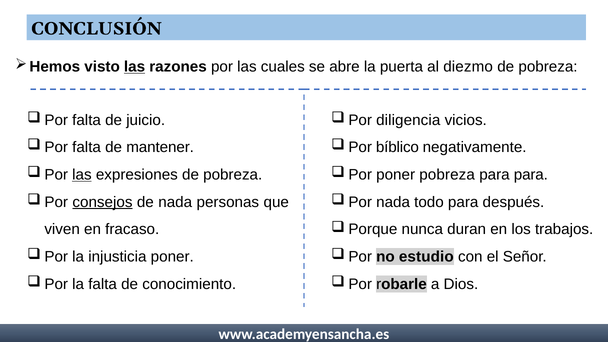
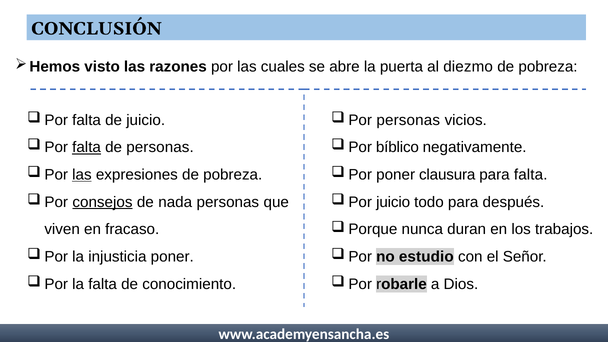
las at (135, 67) underline: present -> none
diligencia at (408, 120): diligencia -> personas
falta at (87, 147) underline: none -> present
de mantener: mantener -> personas
poner pobreza: pobreza -> clausura
para para: para -> falta
nada at (393, 202): nada -> juicio
